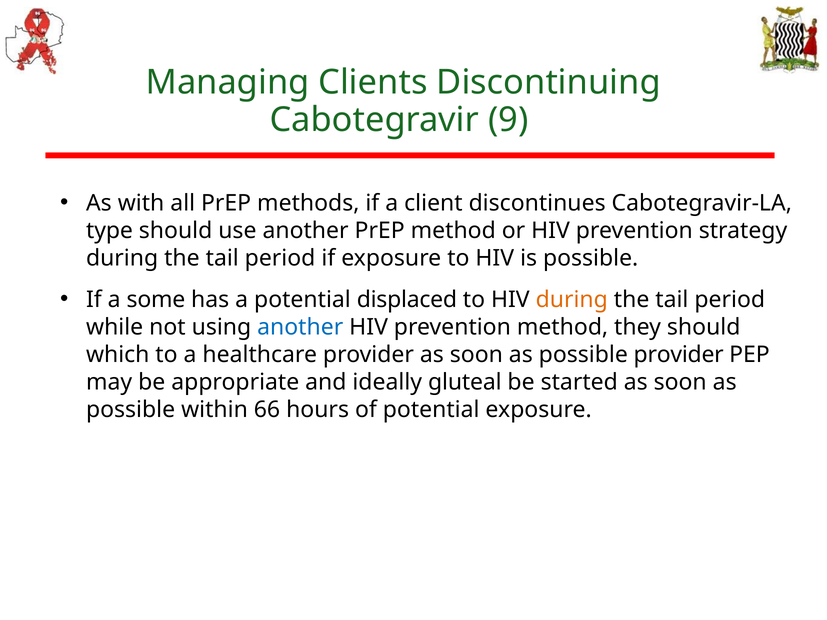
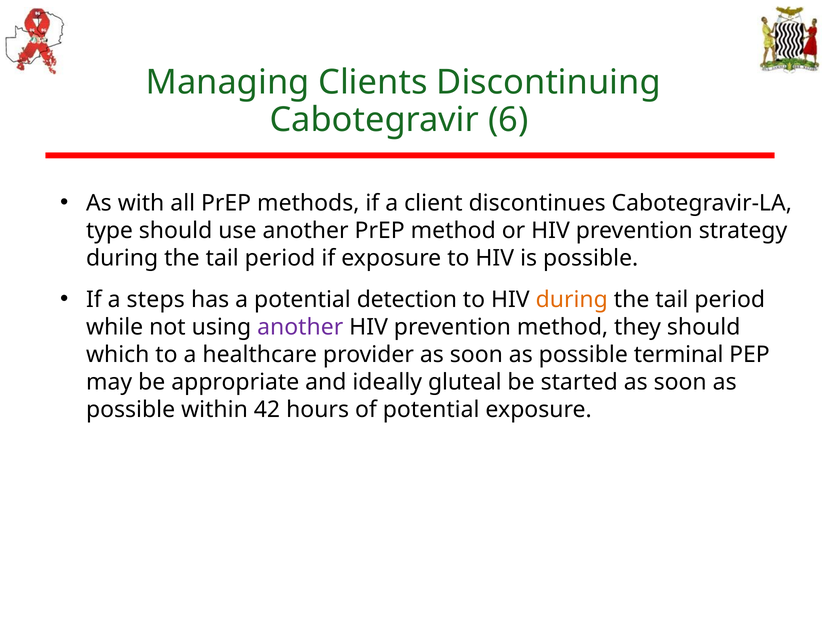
9: 9 -> 6
some: some -> steps
displaced: displaced -> detection
another at (300, 327) colour: blue -> purple
possible provider: provider -> terminal
66: 66 -> 42
